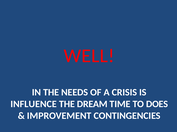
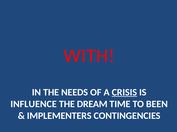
WELL: WELL -> WITH
CRISIS underline: none -> present
DOES: DOES -> BEEN
IMPROVEMENT: IMPROVEMENT -> IMPLEMENTERS
